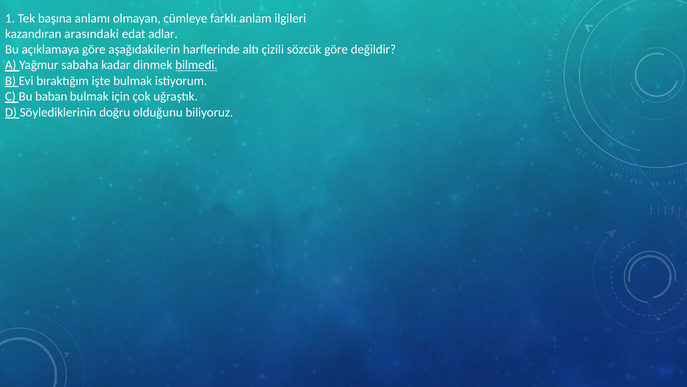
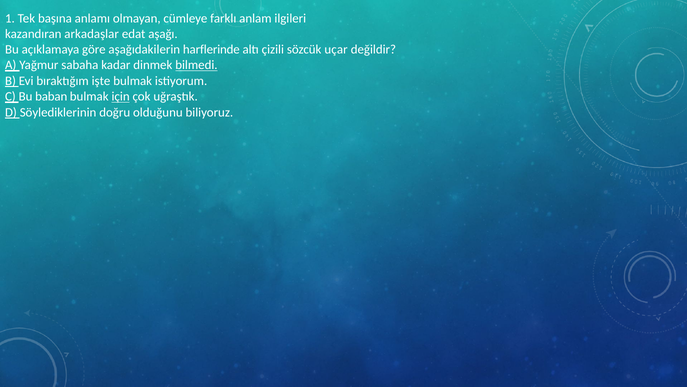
arasındaki: arasındaki -> arkadaşlar
adlar: adlar -> aşağı
sözcük göre: göre -> uçar
için underline: none -> present
